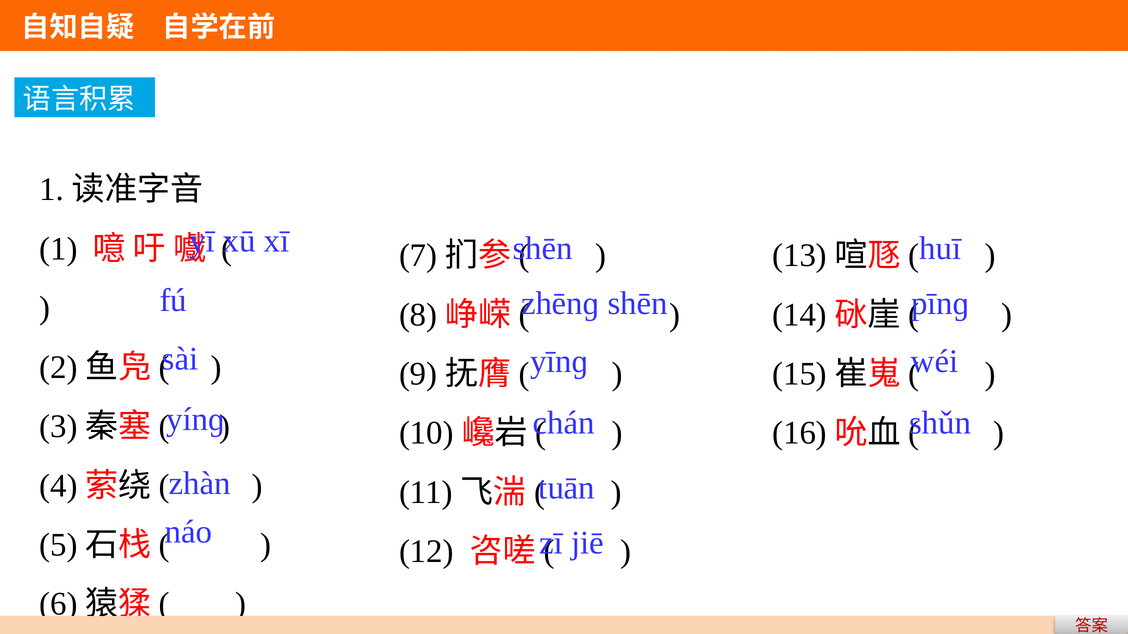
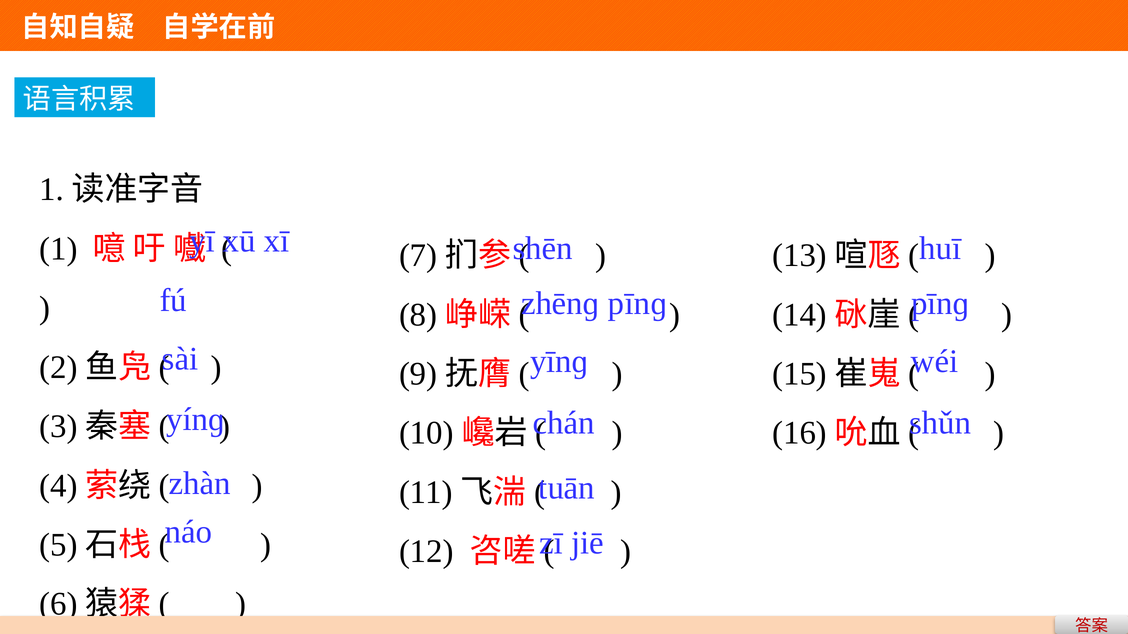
shēn at (638, 304): shēn -> pīnɡ
